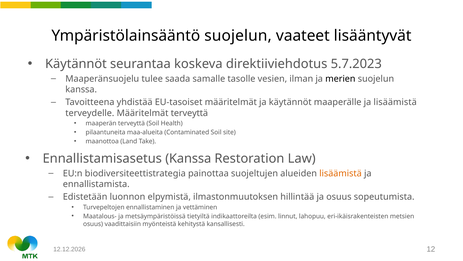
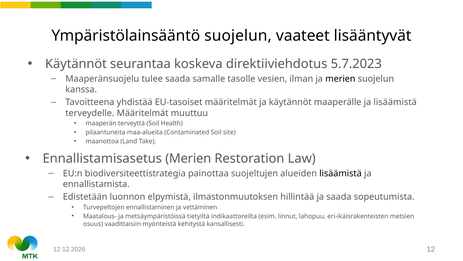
Määritelmät terveyttä: terveyttä -> muuttuu
Ennallistamisasetus Kanssa: Kanssa -> Merien
lisäämistä at (341, 173) colour: orange -> black
ja osuus: osuus -> saada
